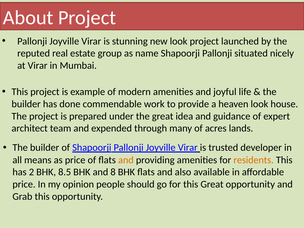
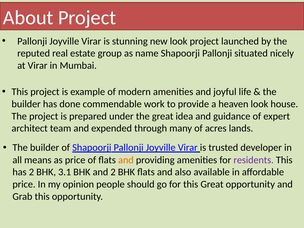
residents colour: orange -> purple
8.5: 8.5 -> 3.1
and 8: 8 -> 2
